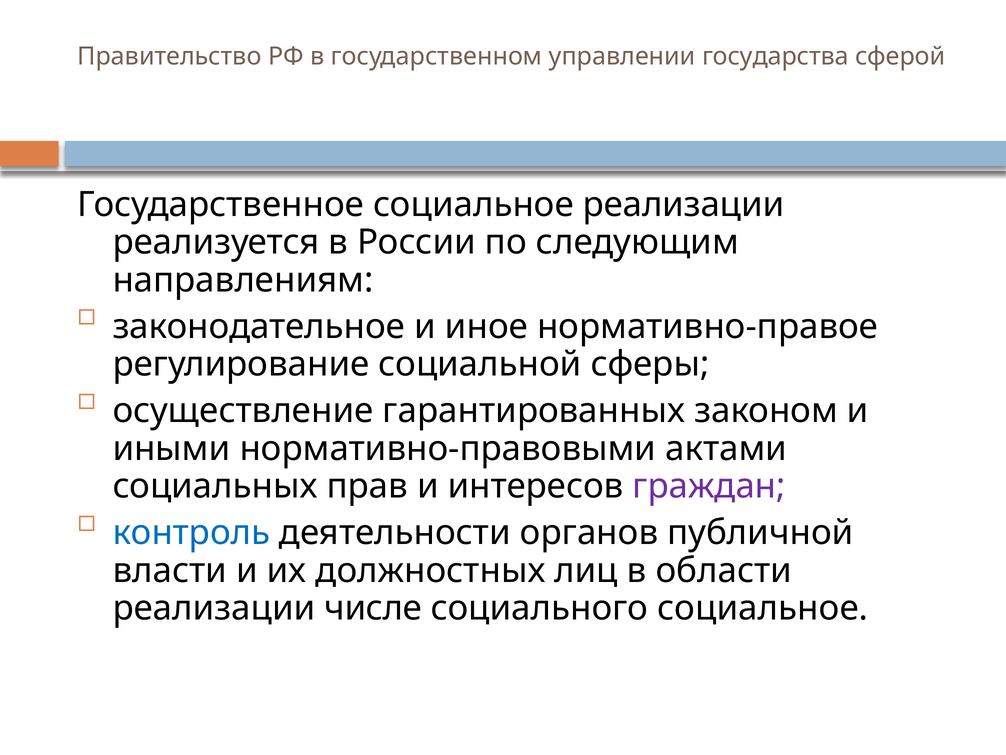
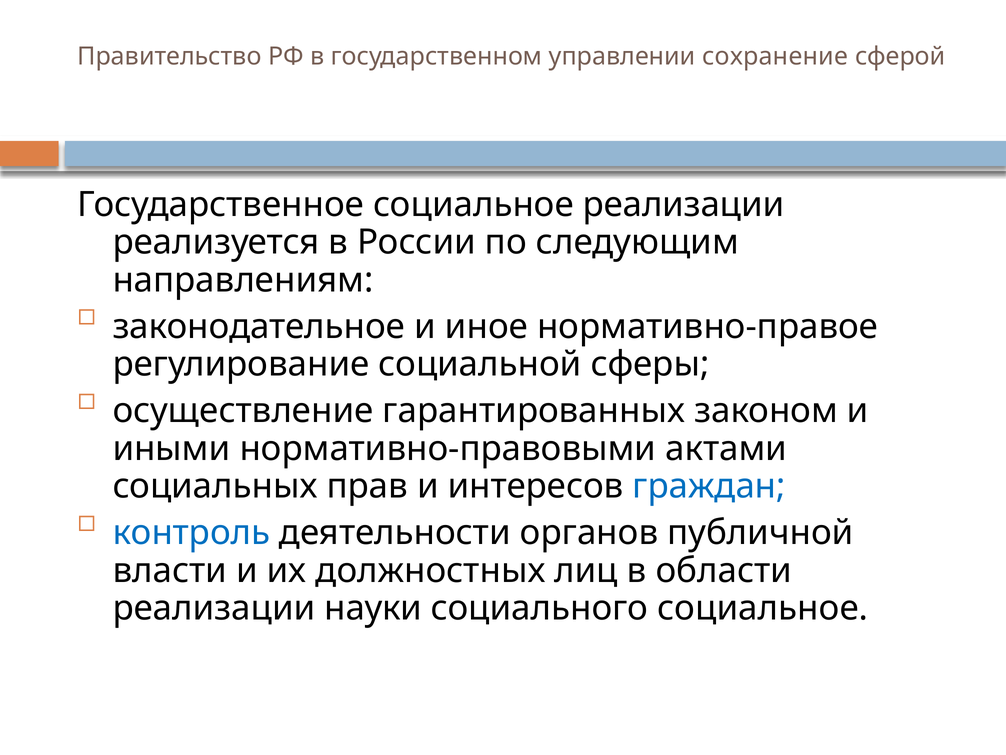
государства: государства -> сохранение
граждан colour: purple -> blue
числе: числе -> науки
